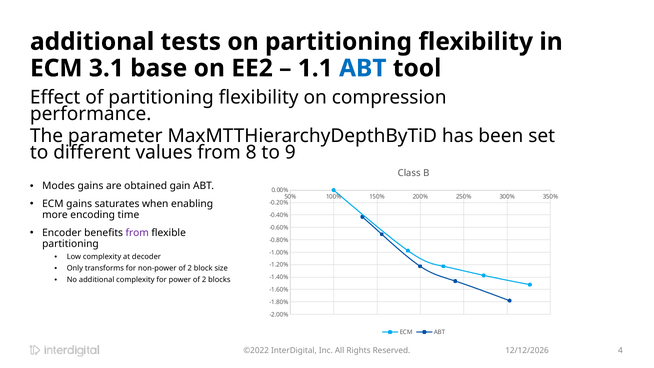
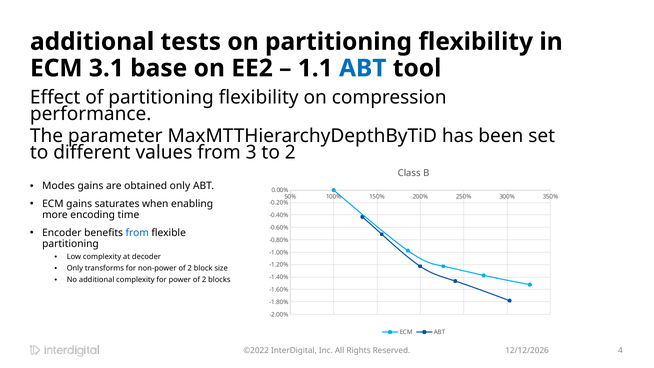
8: 8 -> 3
to 9: 9 -> 2
obtained gain: gain -> only
from at (137, 233) colour: purple -> blue
